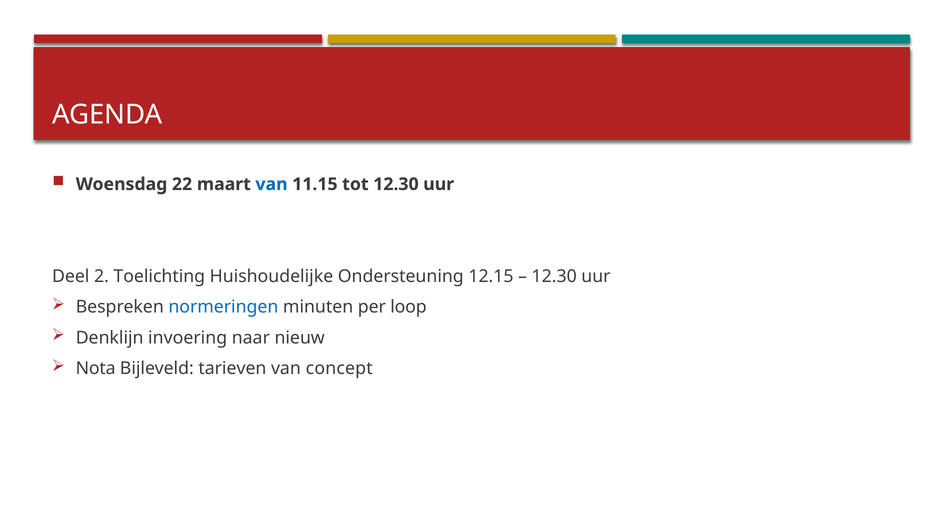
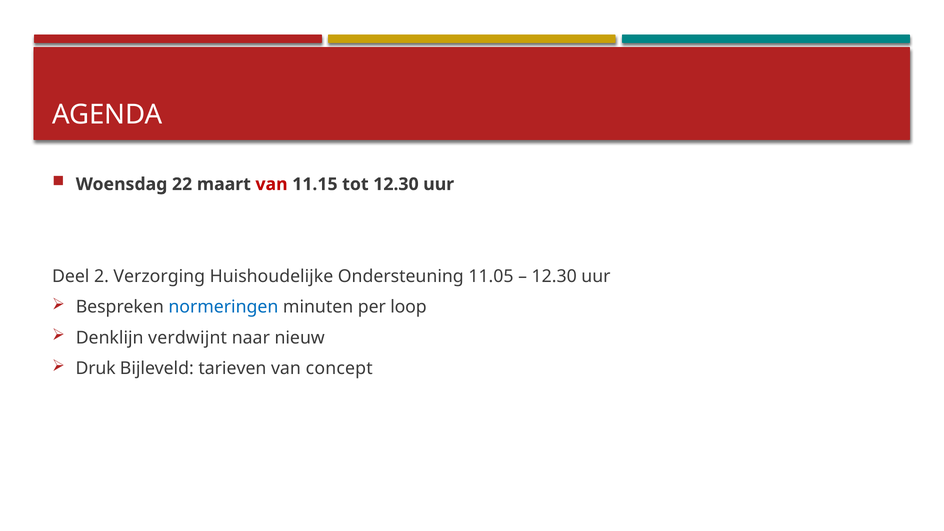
van at (272, 184) colour: blue -> red
Toelichting: Toelichting -> Verzorging
12.15: 12.15 -> 11.05
invoering: invoering -> verdwijnt
Nota: Nota -> Druk
